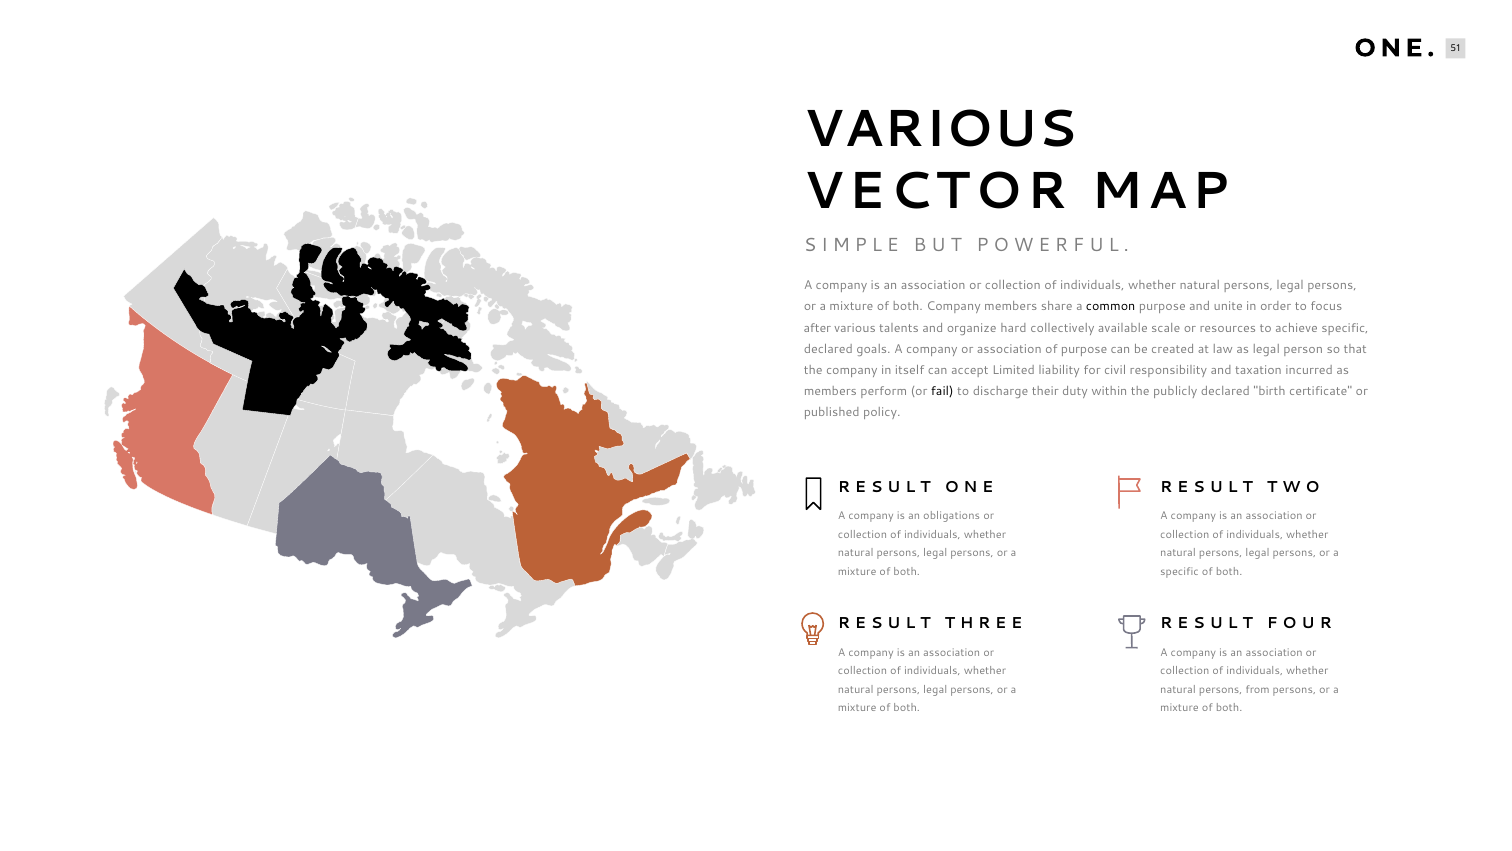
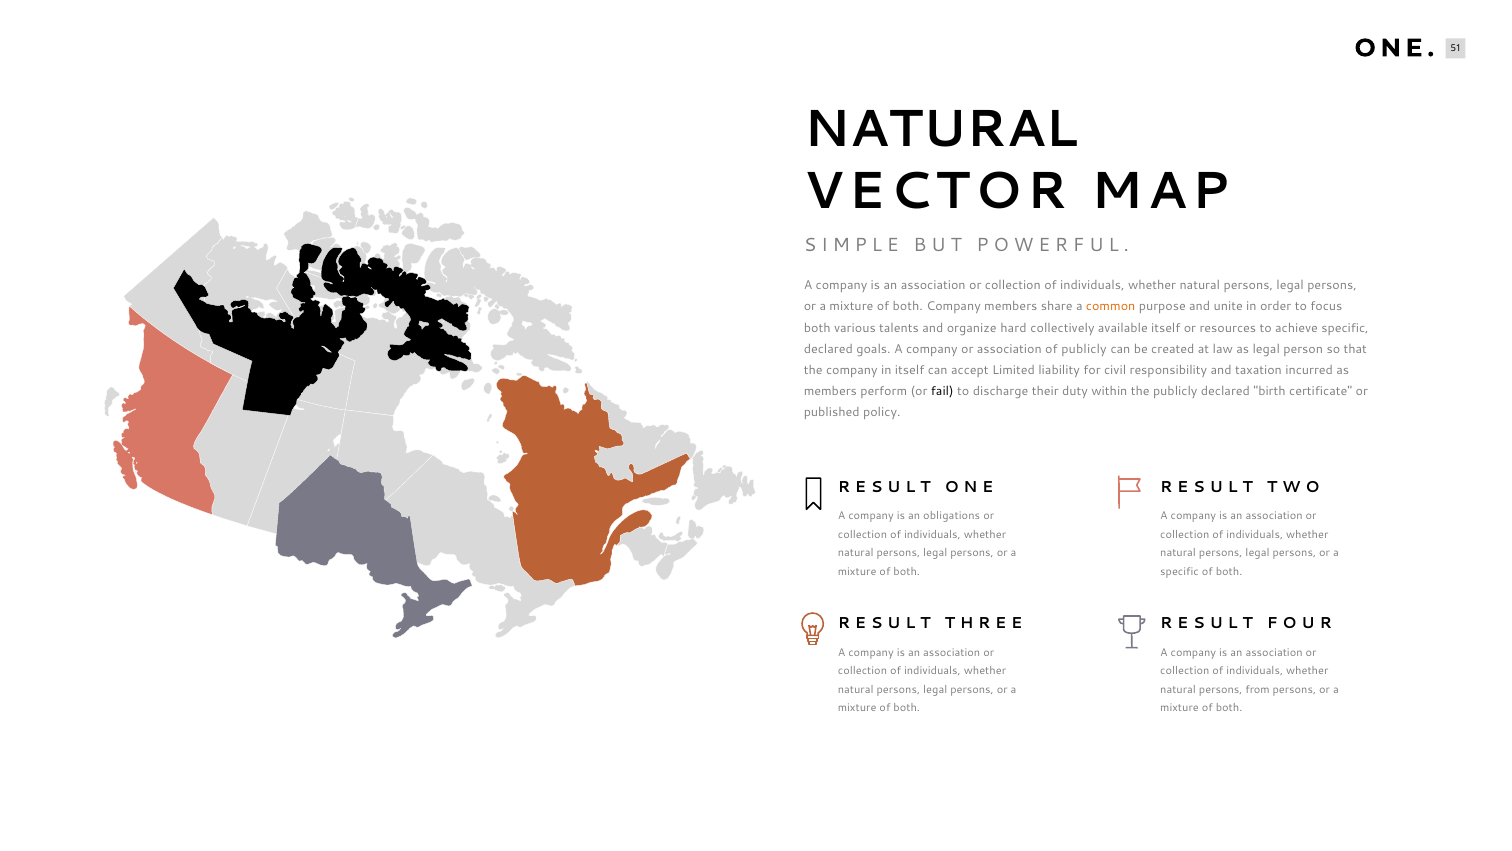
VARIOUS at (940, 129): VARIOUS -> NATURAL
common colour: black -> orange
after at (817, 328): after -> both
available scale: scale -> itself
of purpose: purpose -> publicly
